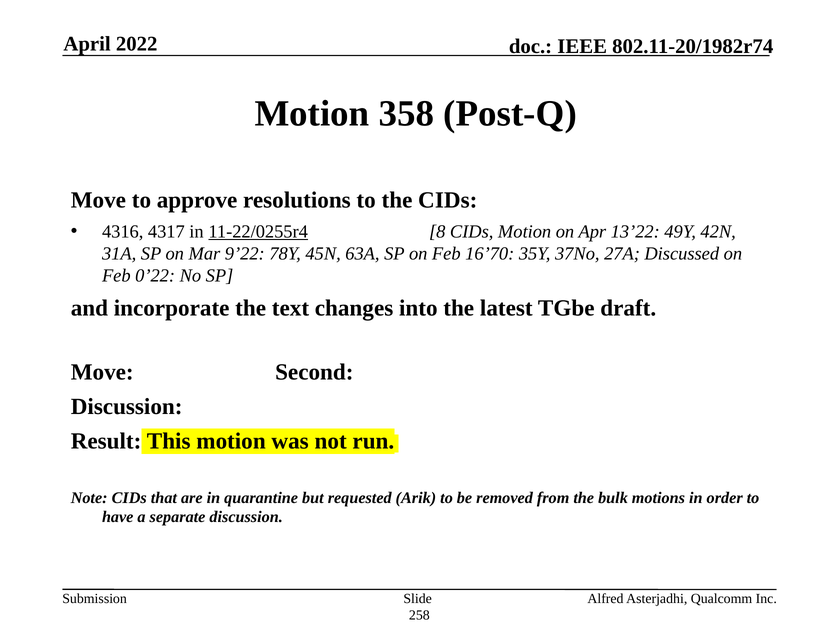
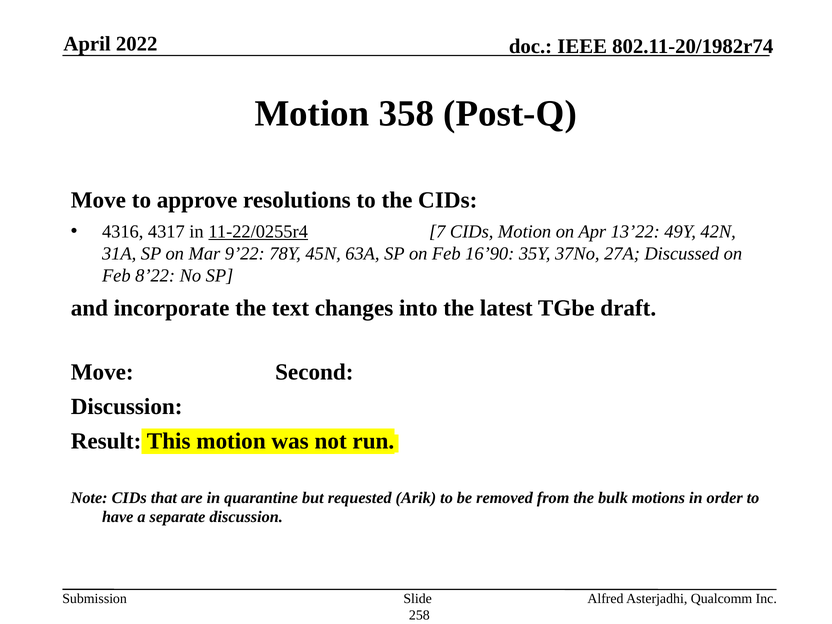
8: 8 -> 7
16’70: 16’70 -> 16’90
0’22: 0’22 -> 8’22
